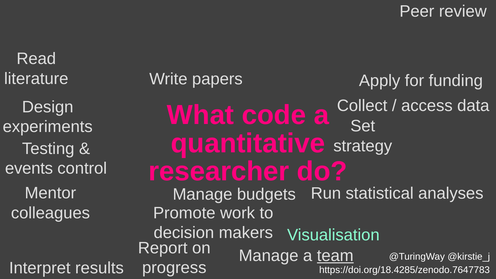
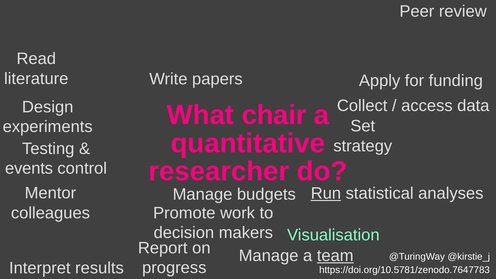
code: code -> chair
Run underline: none -> present
https://doi.org/18.4285/zenodo.7647783: https://doi.org/18.4285/zenodo.7647783 -> https://doi.org/10.5781/zenodo.7647783
